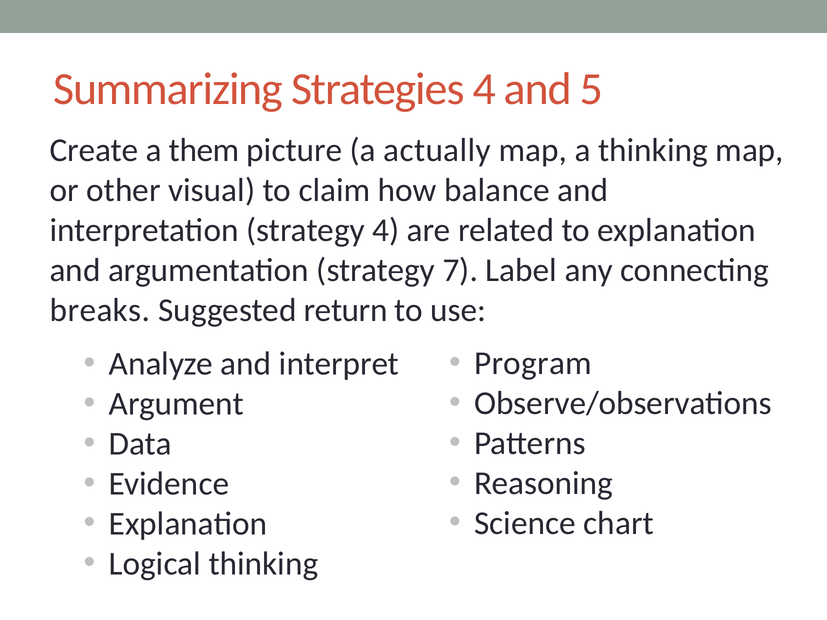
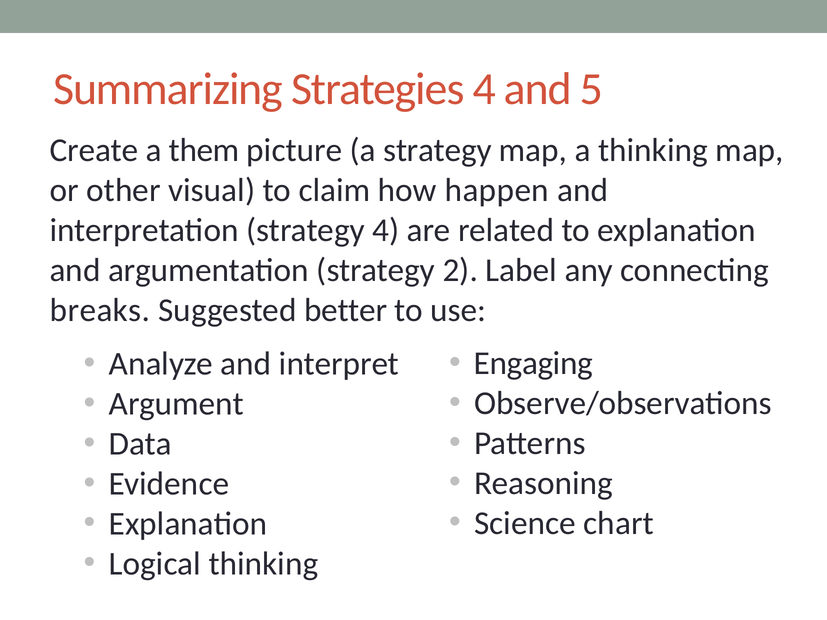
a actually: actually -> strategy
balance: balance -> happen
7: 7 -> 2
return: return -> better
Program: Program -> Engaging
